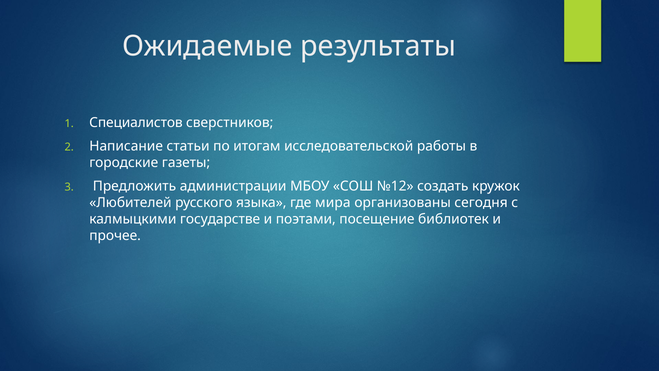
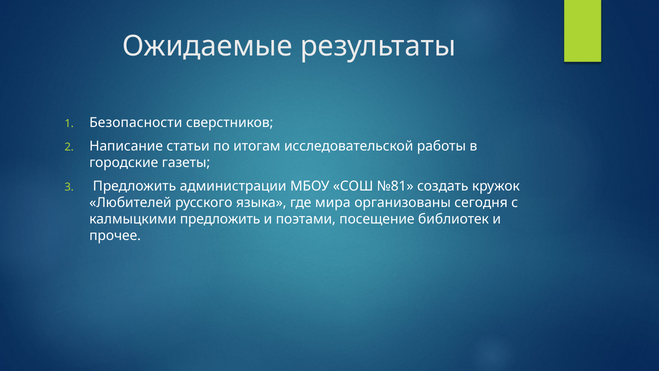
Специалистов: Специалистов -> Безопасности
№12: №12 -> №81
калмыцкими государстве: государстве -> предложить
